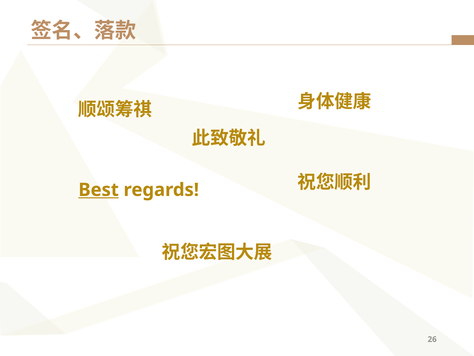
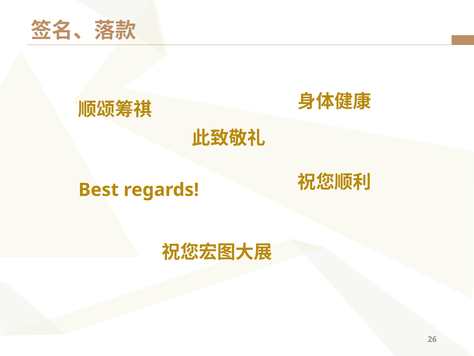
Best underline: present -> none
